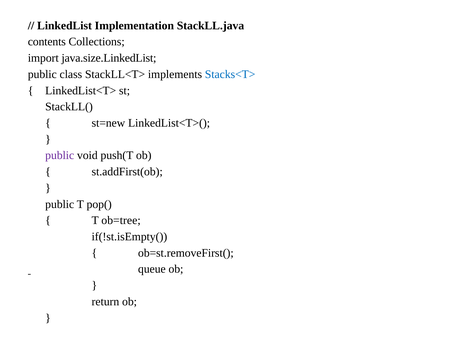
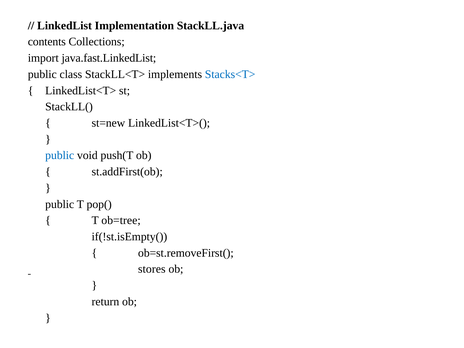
java.size.LinkedList: java.size.LinkedList -> java.fast.LinkedList
public at (60, 155) colour: purple -> blue
queue: queue -> stores
